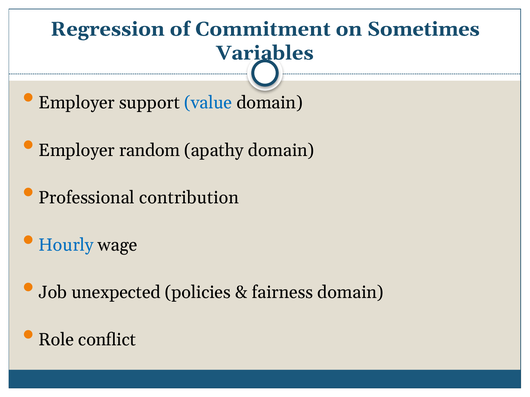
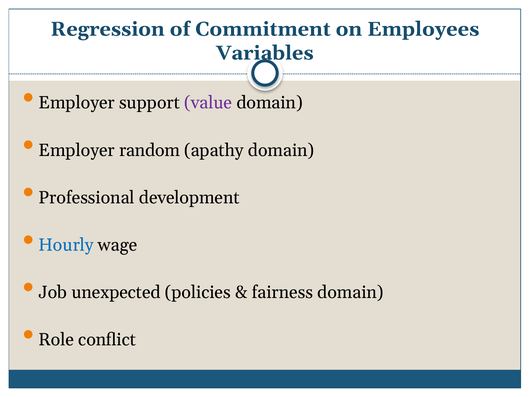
Sometimes: Sometimes -> Employees
value colour: blue -> purple
contribution: contribution -> development
